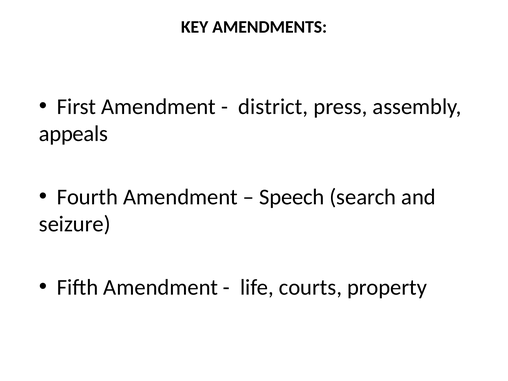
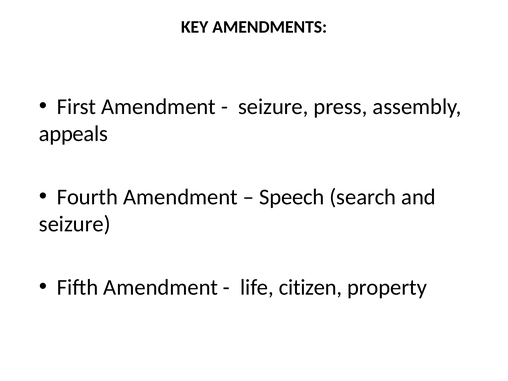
district at (273, 107): district -> seizure
courts: courts -> citizen
